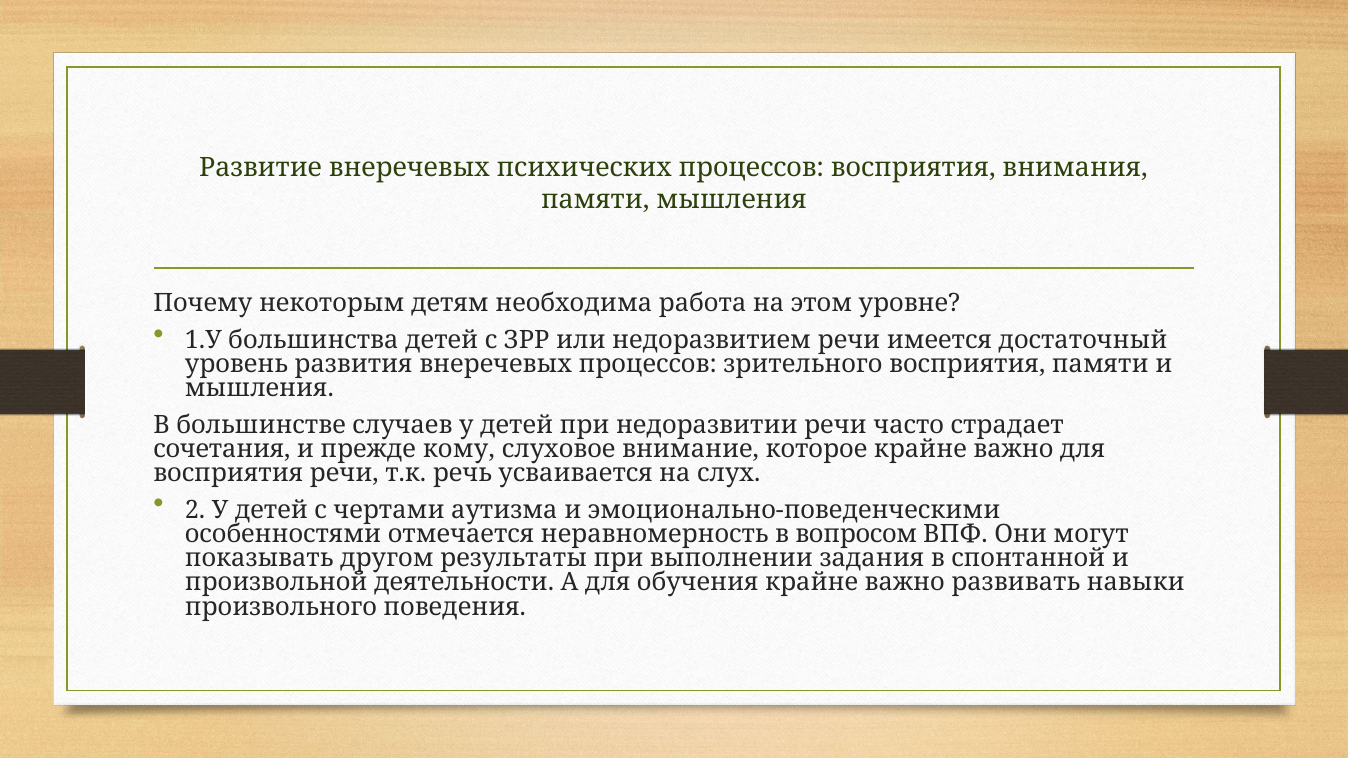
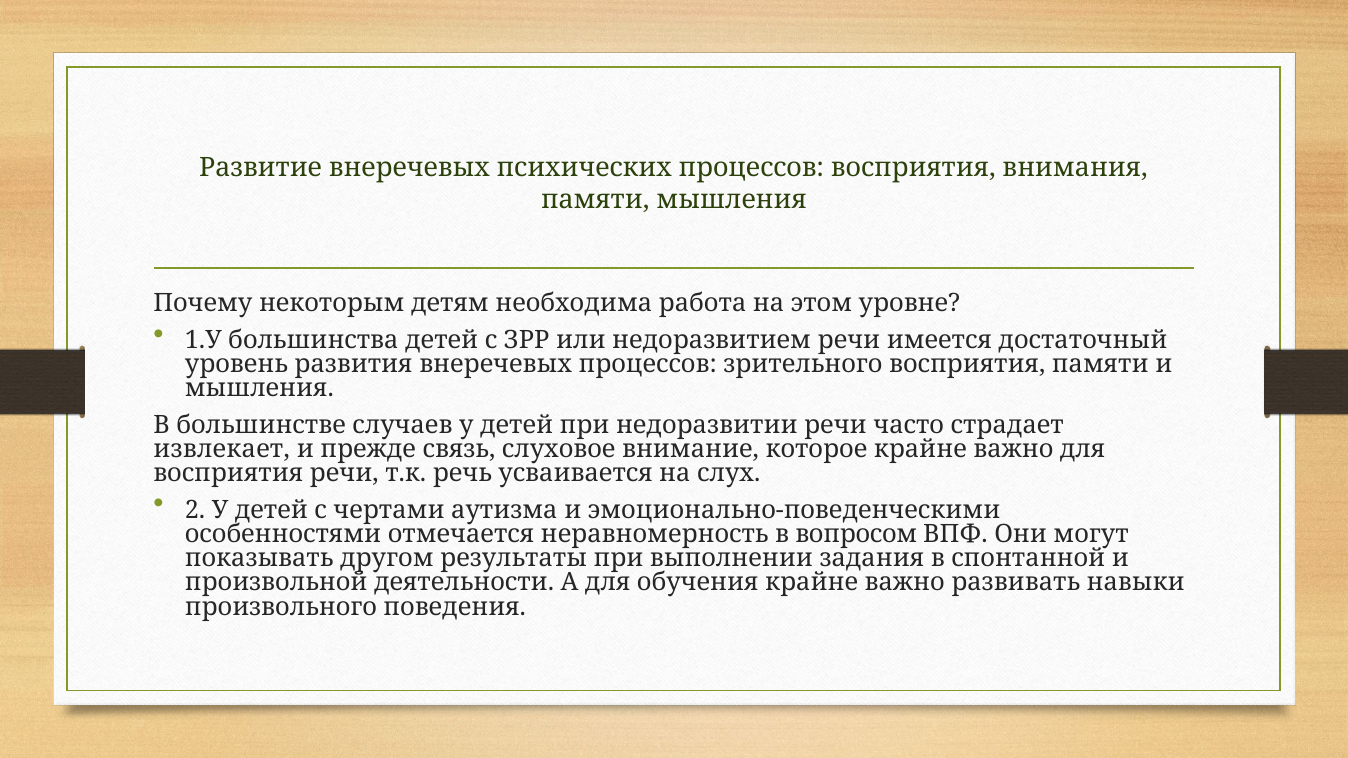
сочетания: сочетания -> извлекает
кому: кому -> связь
